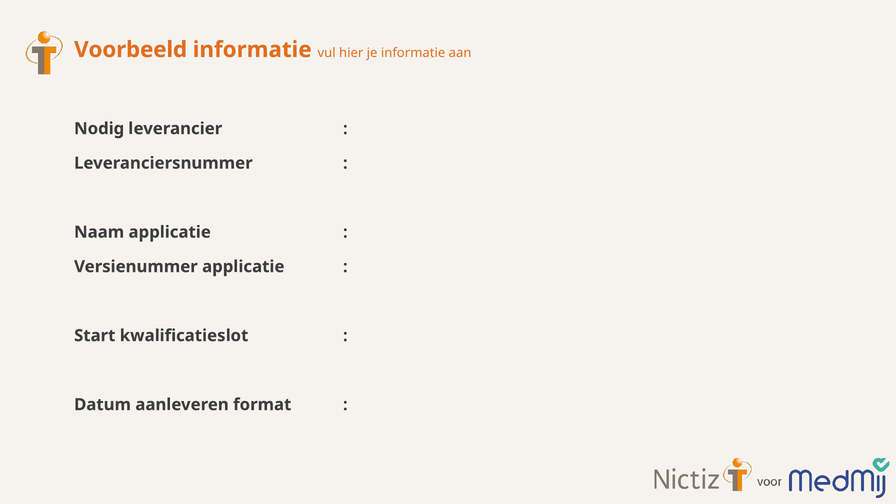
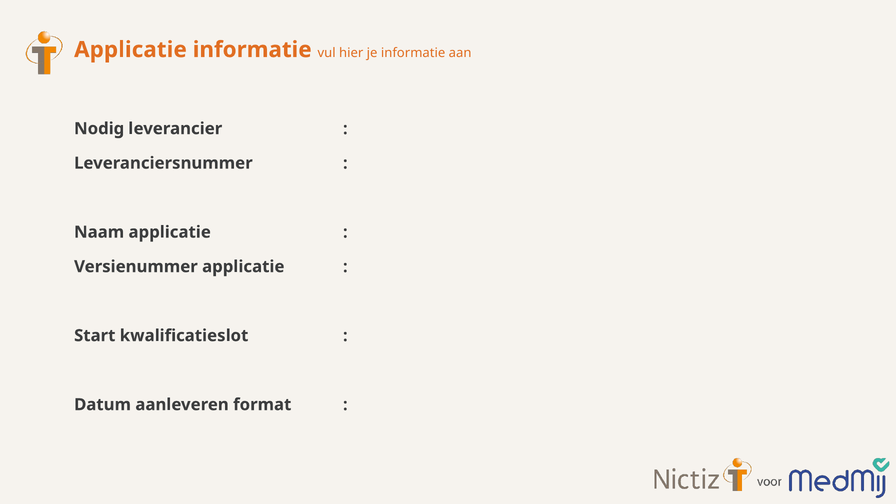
Voorbeeld at (131, 50): Voorbeeld -> Applicatie
